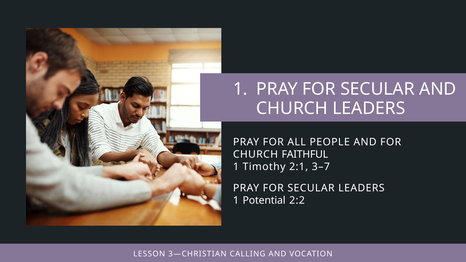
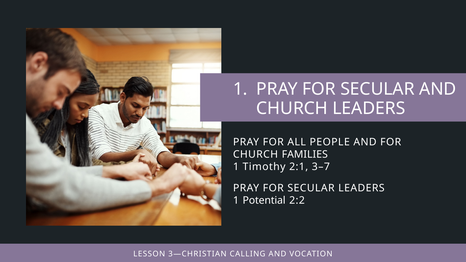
FAITHFUL: FAITHFUL -> FAMILIES
